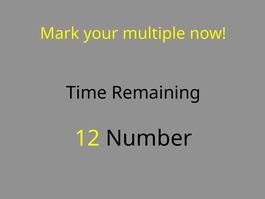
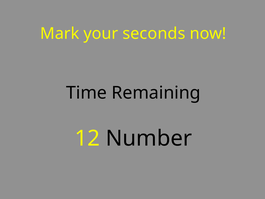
multiple: multiple -> seconds
